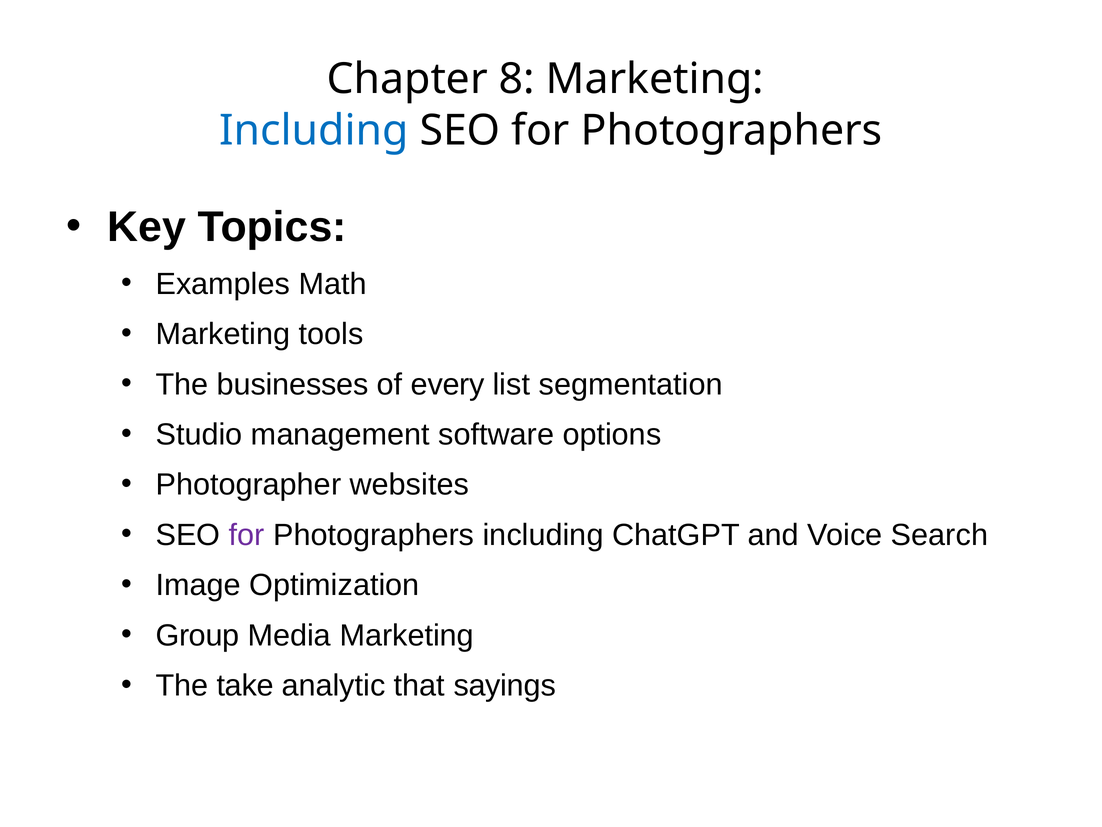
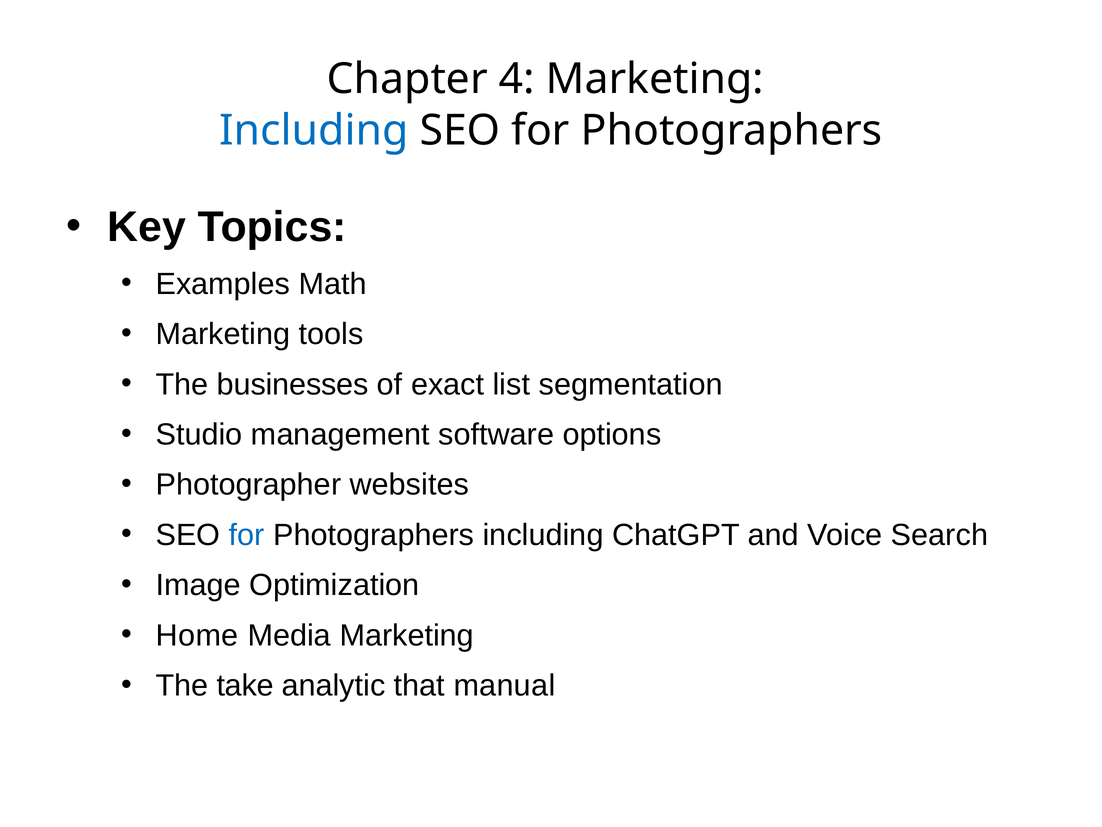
8: 8 -> 4
every: every -> exact
for at (247, 535) colour: purple -> blue
Group: Group -> Home
sayings: sayings -> manual
